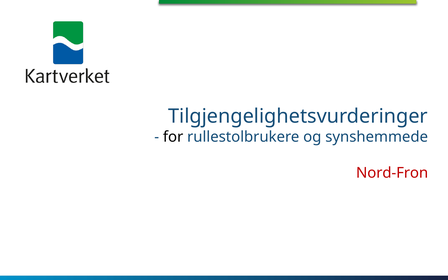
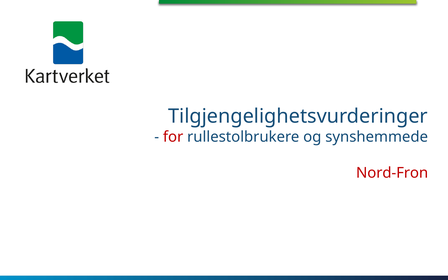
for colour: black -> red
